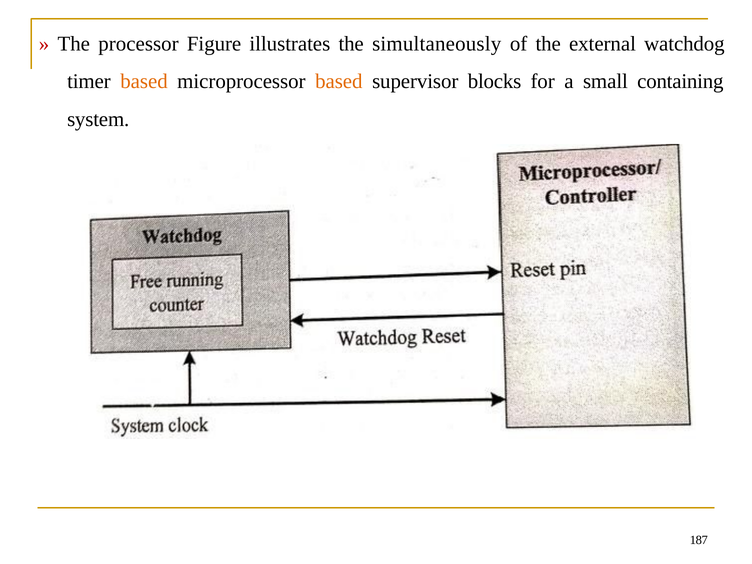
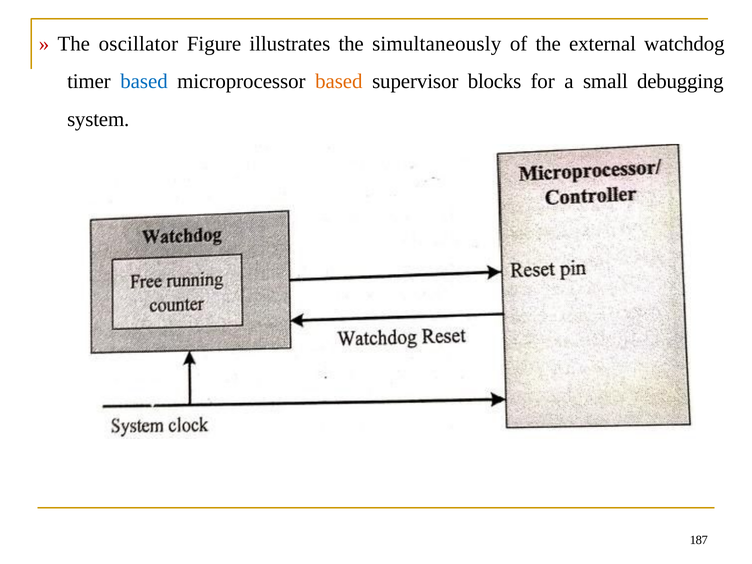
processor: processor -> oscillator
based at (144, 82) colour: orange -> blue
containing: containing -> debugging
